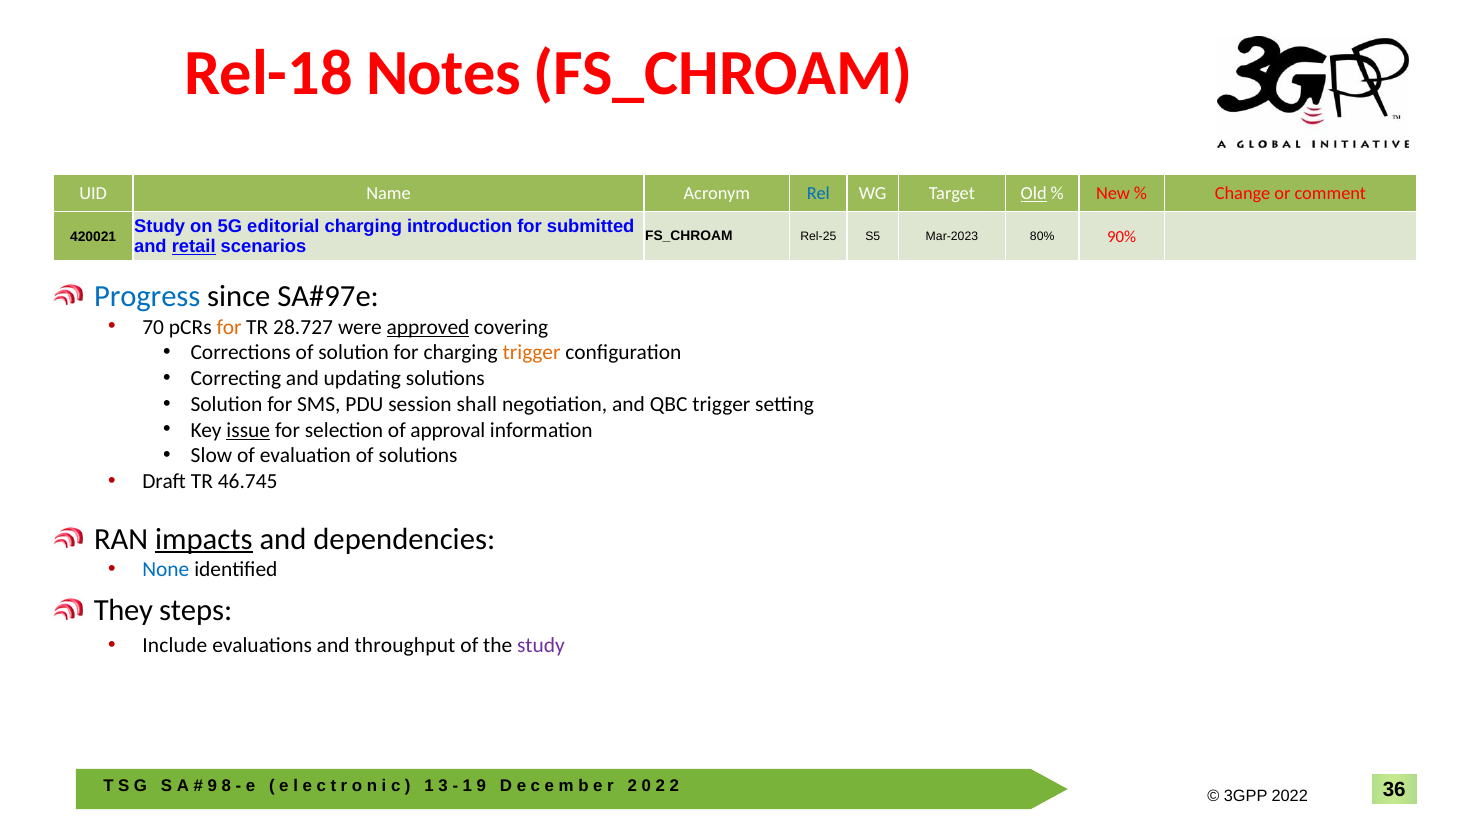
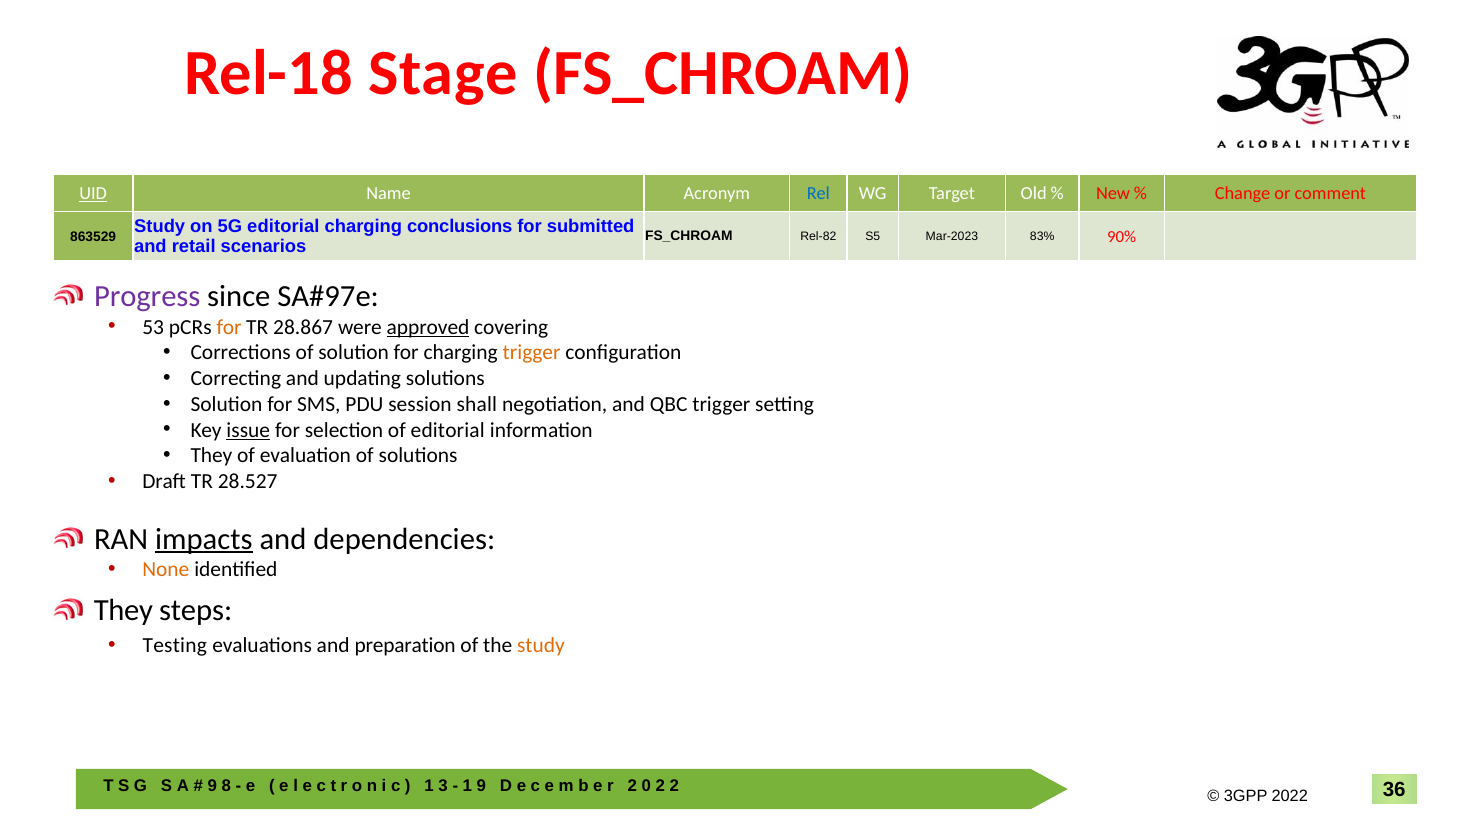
Notes: Notes -> Stage
UID underline: none -> present
Old underline: present -> none
introduction: introduction -> conclusions
Rel-25: Rel-25 -> Rel-82
80%: 80% -> 83%
420021: 420021 -> 863529
retail underline: present -> none
Progress colour: blue -> purple
70: 70 -> 53
28.727: 28.727 -> 28.867
of approval: approval -> editorial
Slow at (211, 456): Slow -> They
46.745: 46.745 -> 28.527
None colour: blue -> orange
Include: Include -> Testing
throughput: throughput -> preparation
study at (541, 646) colour: purple -> orange
